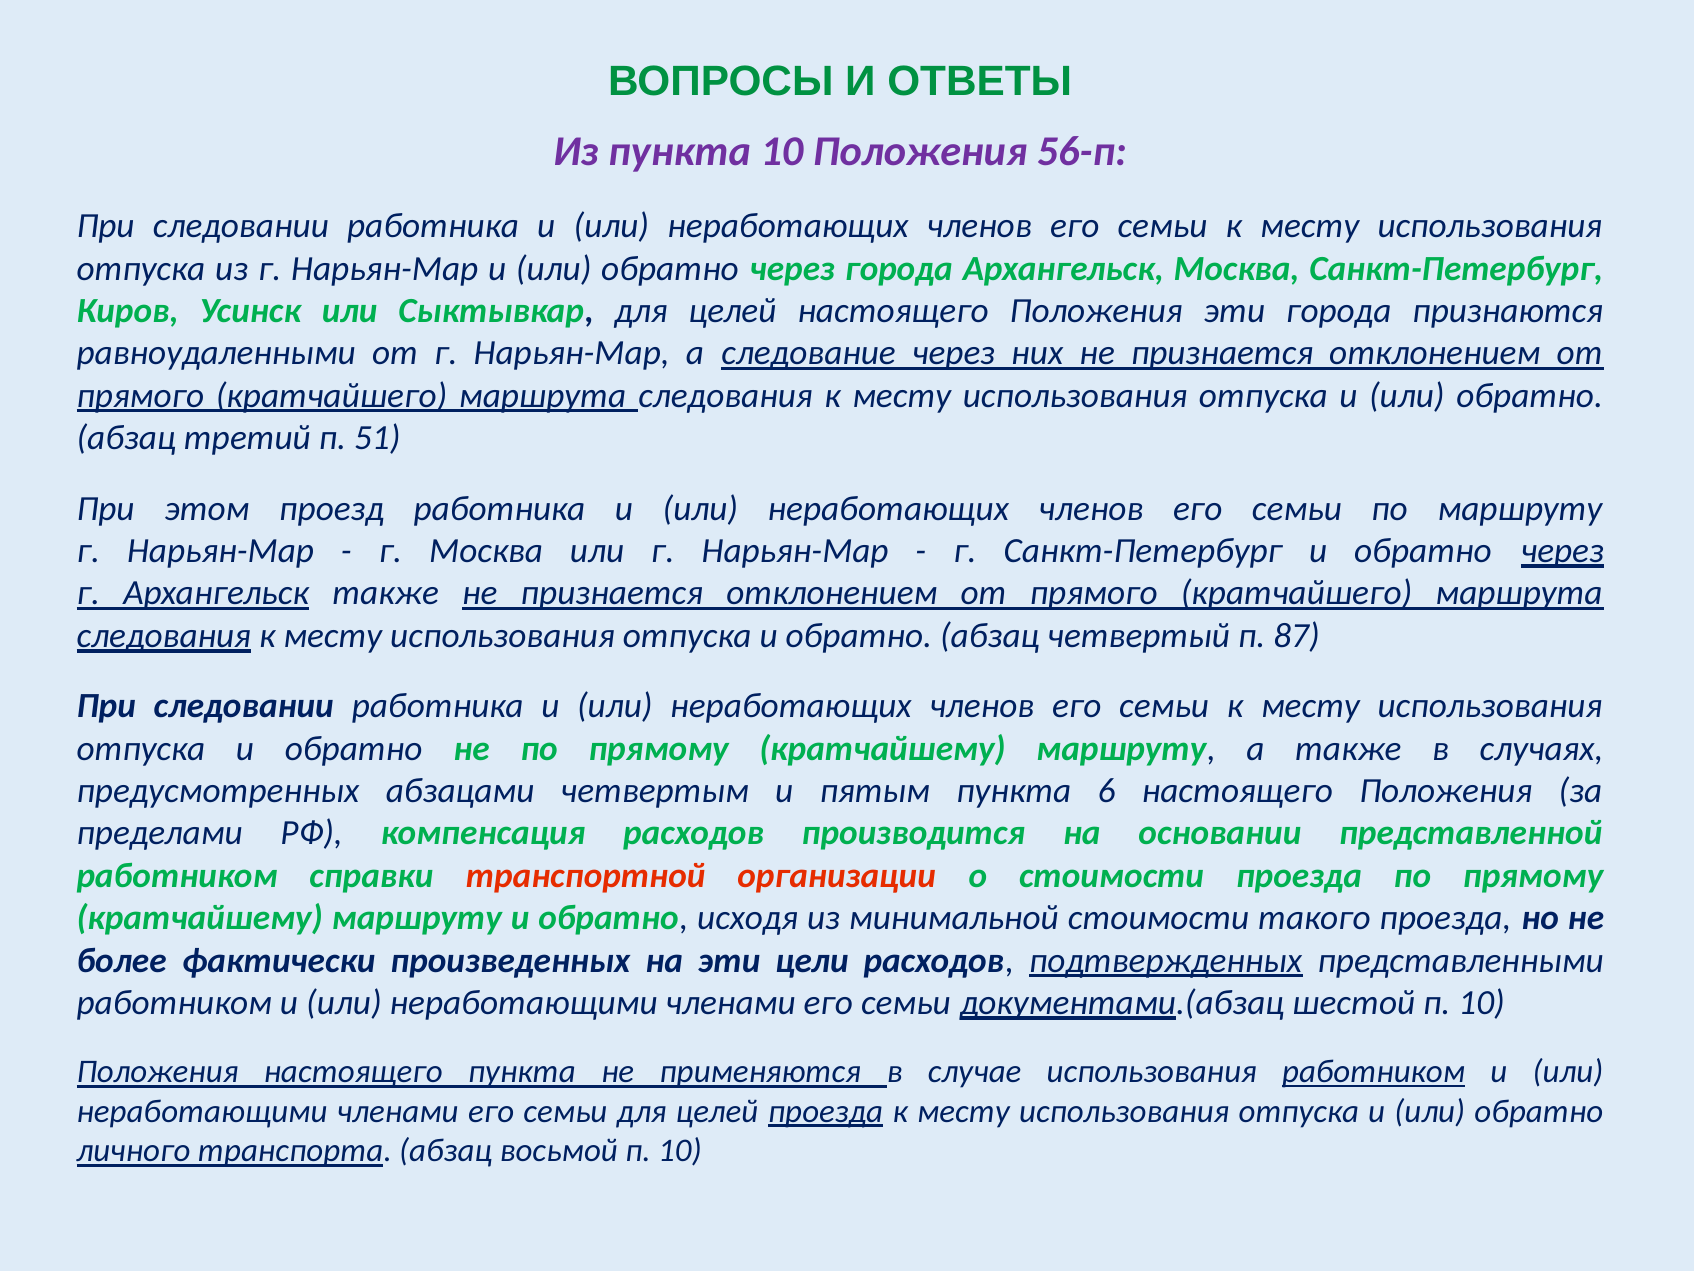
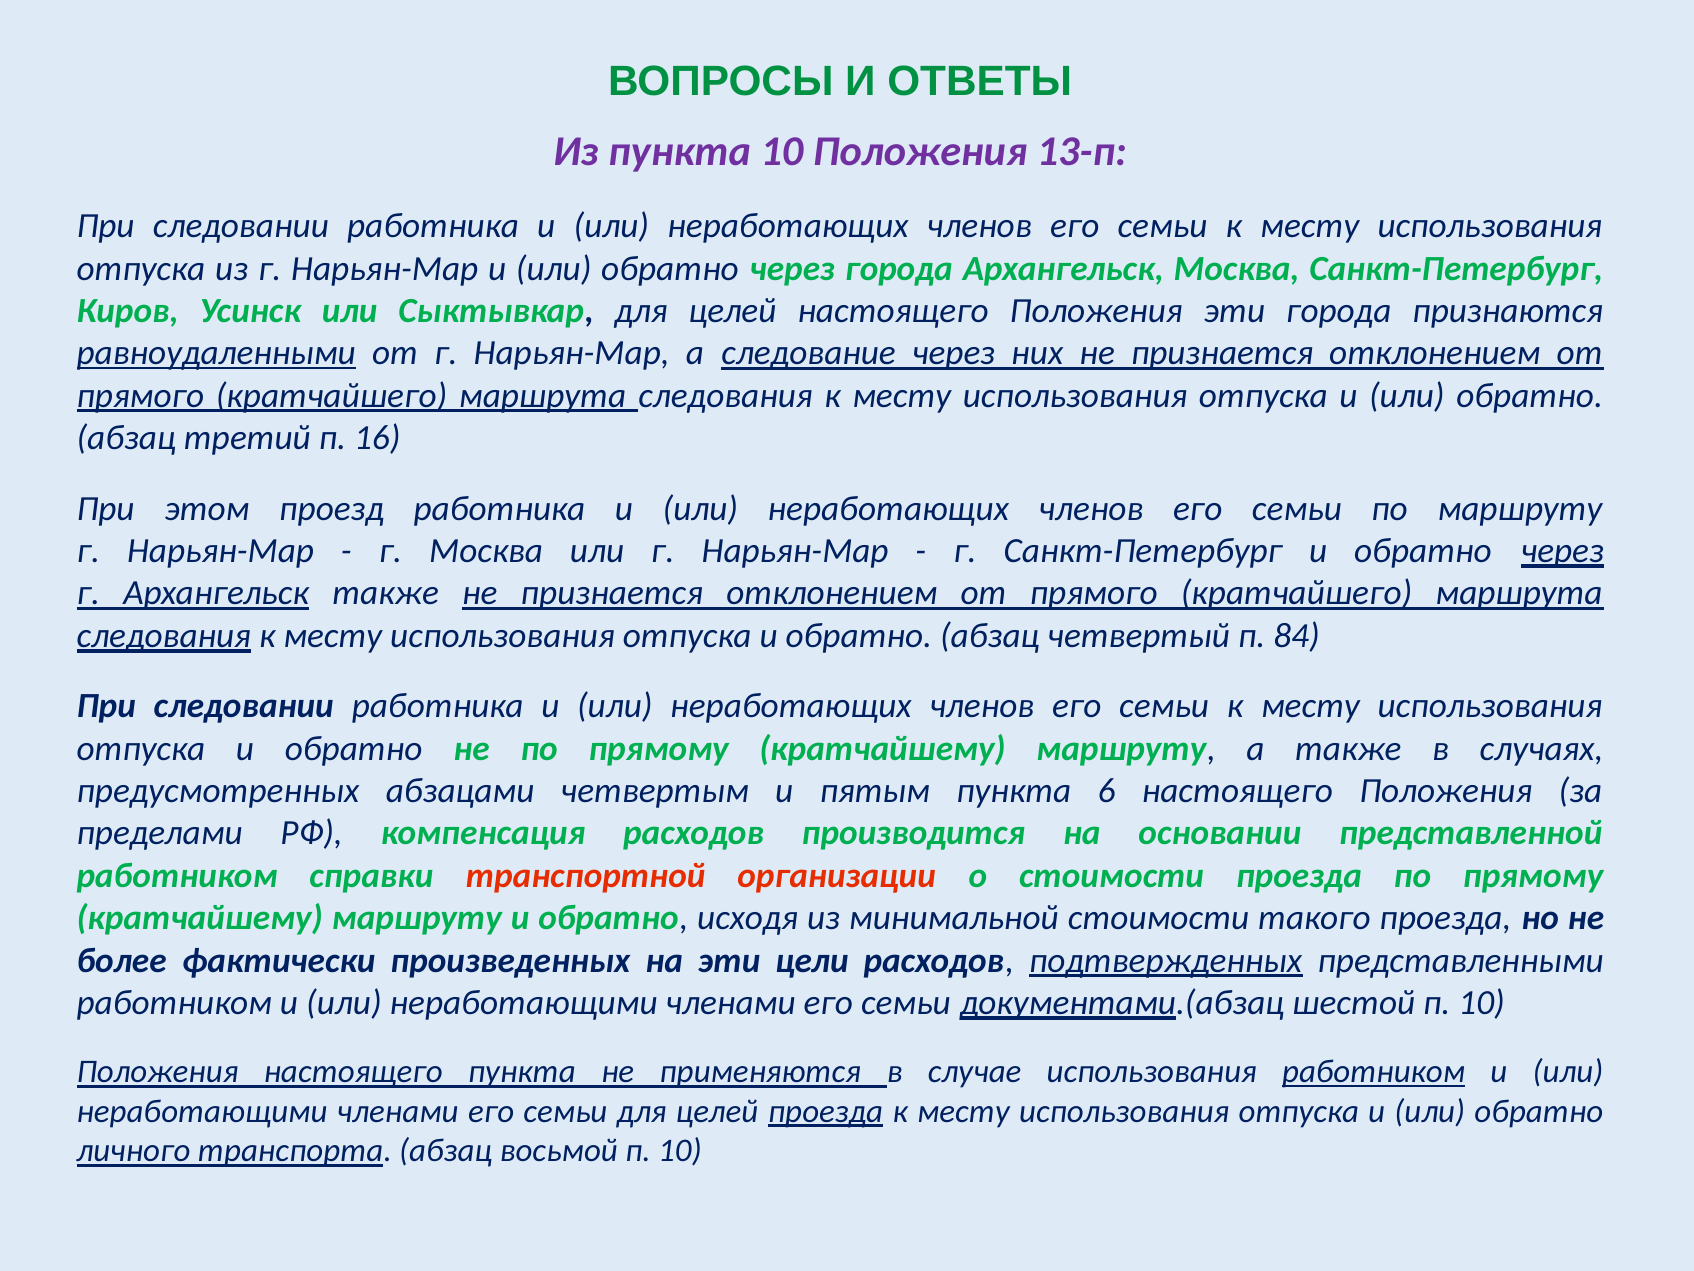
56-п: 56-п -> 13-п
равноудаленными underline: none -> present
51: 51 -> 16
87: 87 -> 84
